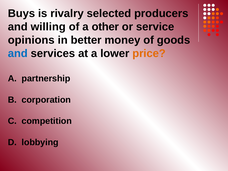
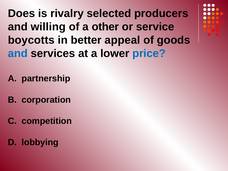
Buys: Buys -> Does
opinions: opinions -> boycotts
money: money -> appeal
price colour: orange -> blue
